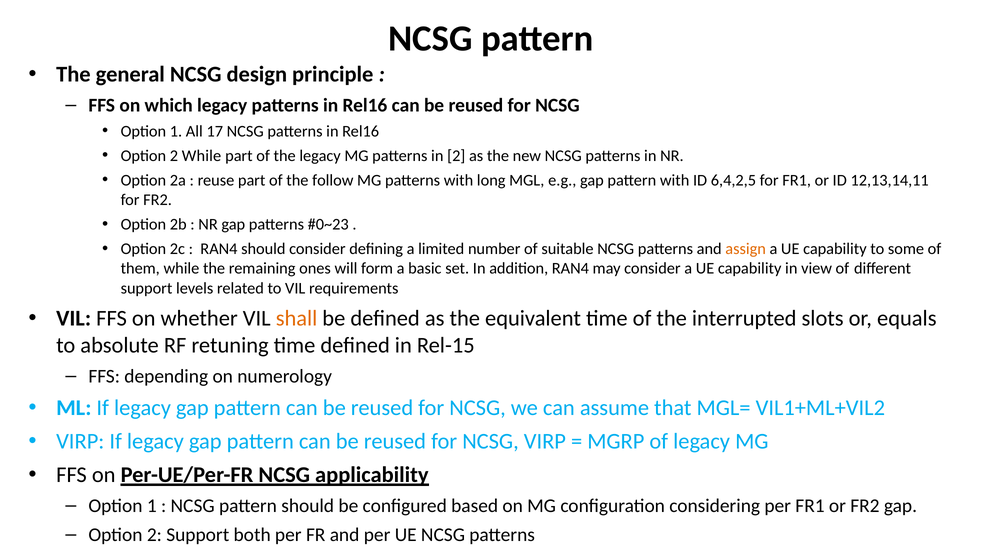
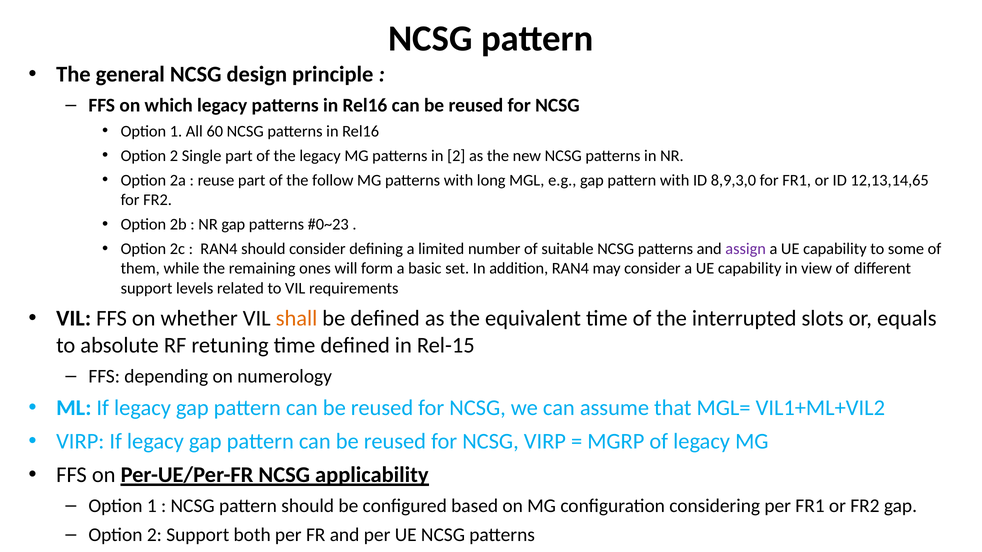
17: 17 -> 60
2 While: While -> Single
6,4,2,5: 6,4,2,5 -> 8,9,3,0
12,13,14,11: 12,13,14,11 -> 12,13,14,65
assign colour: orange -> purple
